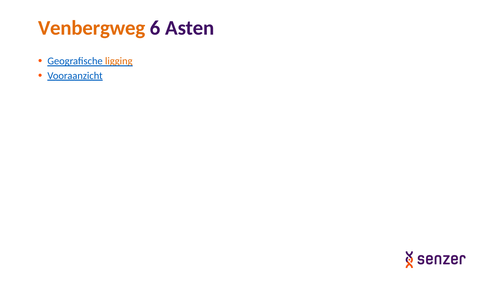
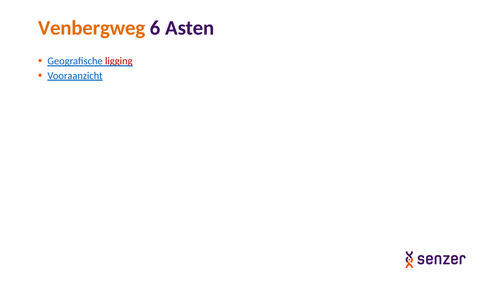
ligging colour: orange -> red
